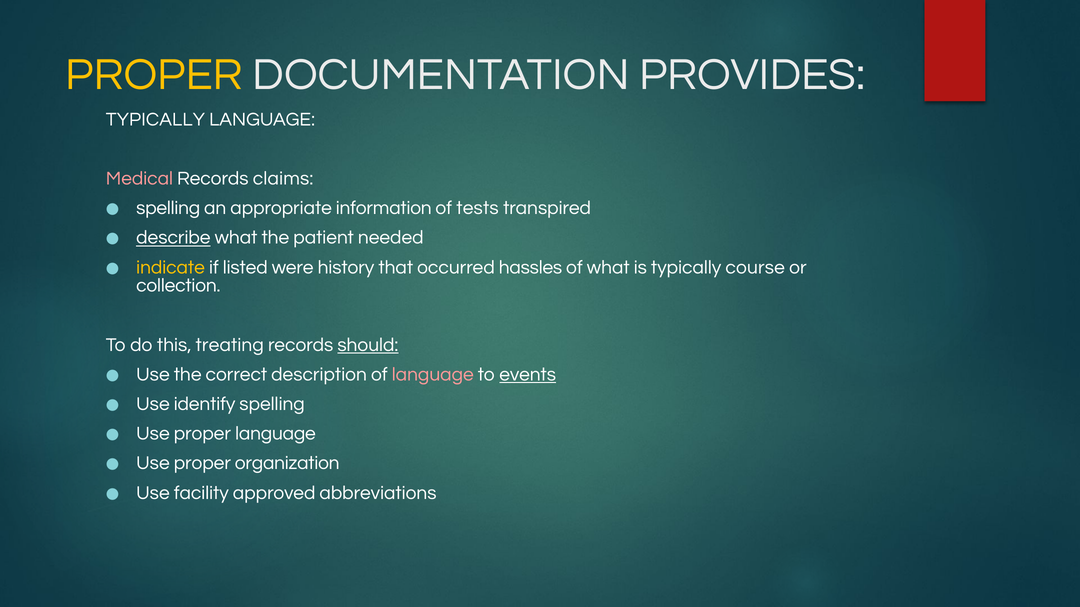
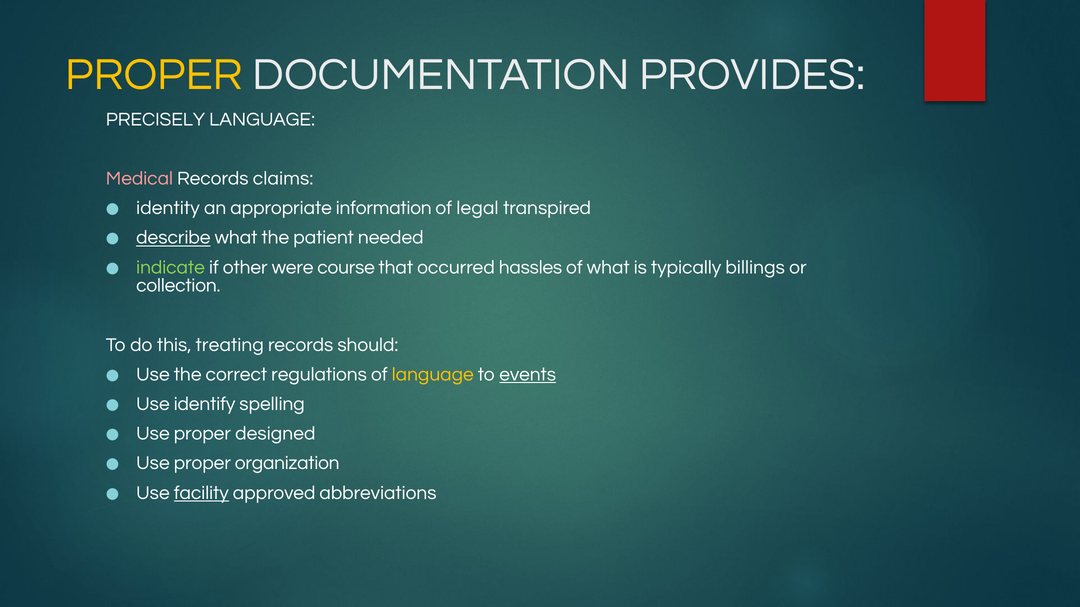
TYPICALLY at (155, 119): TYPICALLY -> PRECISELY
spelling at (168, 208): spelling -> identity
tests: tests -> legal
indicate colour: yellow -> light green
listed: listed -> other
history: history -> course
course: course -> billings
should underline: present -> none
description: description -> regulations
language at (433, 375) colour: pink -> yellow
proper language: language -> designed
facility underline: none -> present
